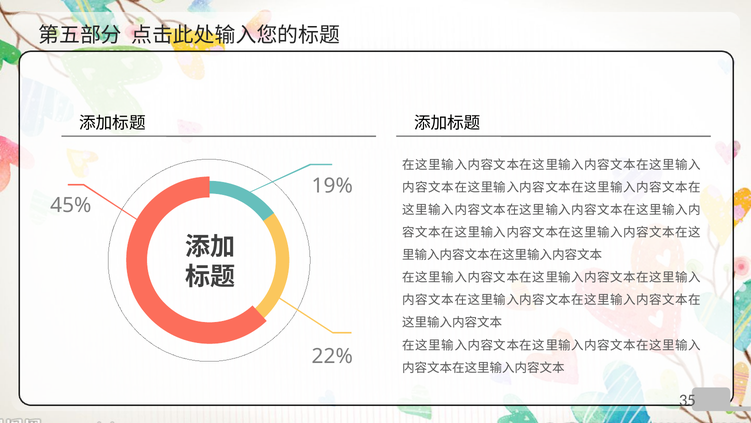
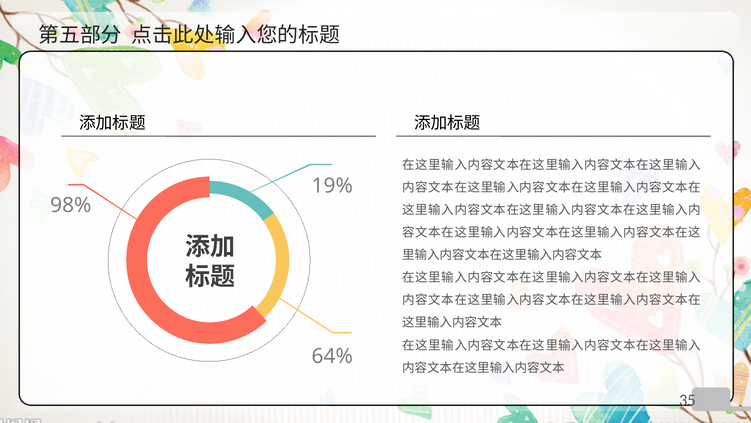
45%: 45% -> 98%
22%: 22% -> 64%
